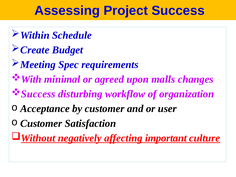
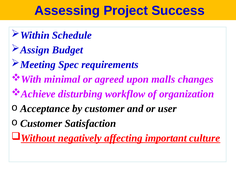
Create: Create -> Assign
Success at (38, 94): Success -> Achieve
